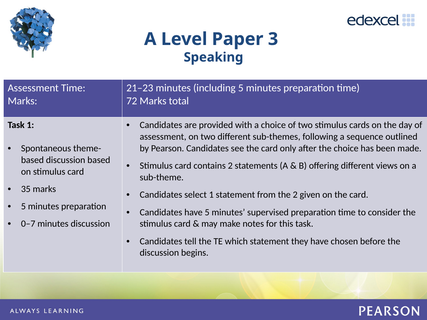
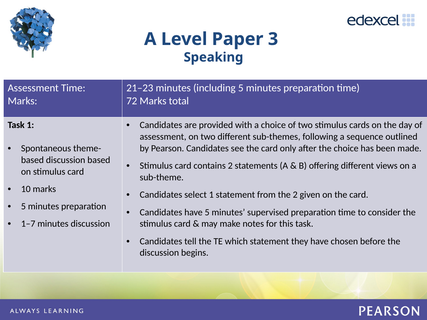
35: 35 -> 10
0–7: 0–7 -> 1–7
